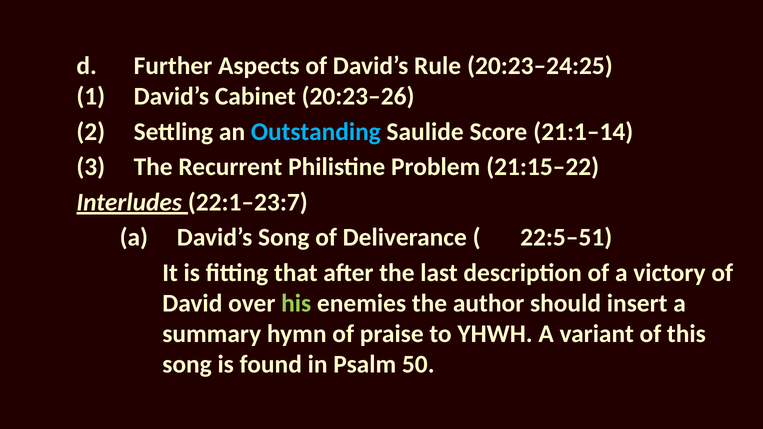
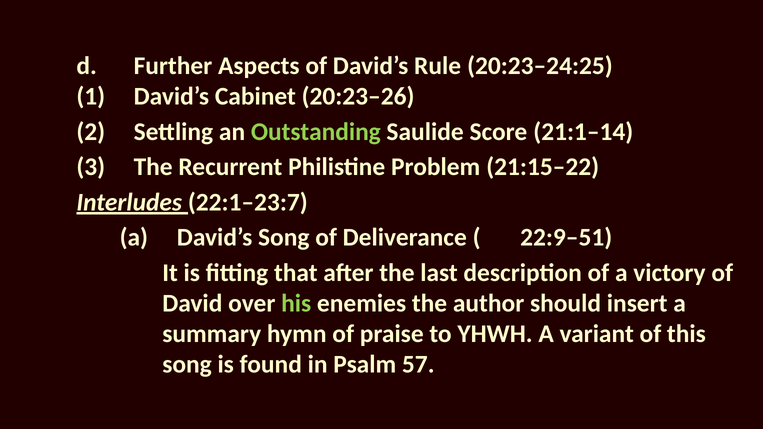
Outstanding colour: light blue -> light green
22:5–51: 22:5–51 -> 22:9–51
50: 50 -> 57
